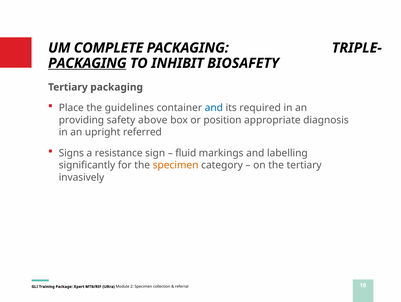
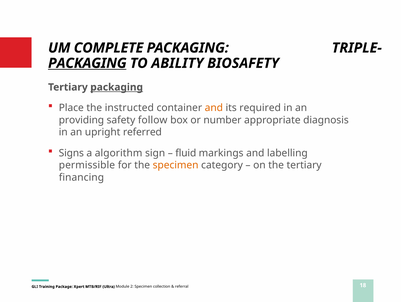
INHIBIT: INHIBIT -> ABILITY
packaging at (117, 87) underline: none -> present
guidelines: guidelines -> instructed
and at (214, 108) colour: blue -> orange
above: above -> follow
position: position -> number
resistance: resistance -> algorithm
significantly: significantly -> permissible
invasively: invasively -> financing
